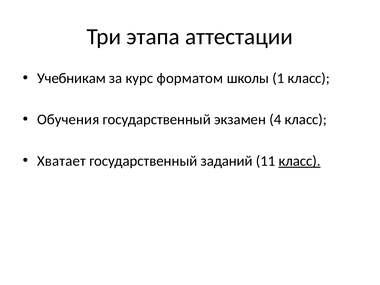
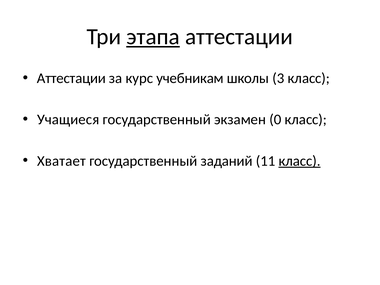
этапа underline: none -> present
Учебникам at (71, 78): Учебникам -> Аттестации
форматом: форматом -> учебникам
1: 1 -> 3
Обучения: Обучения -> Учащиеся
4: 4 -> 0
